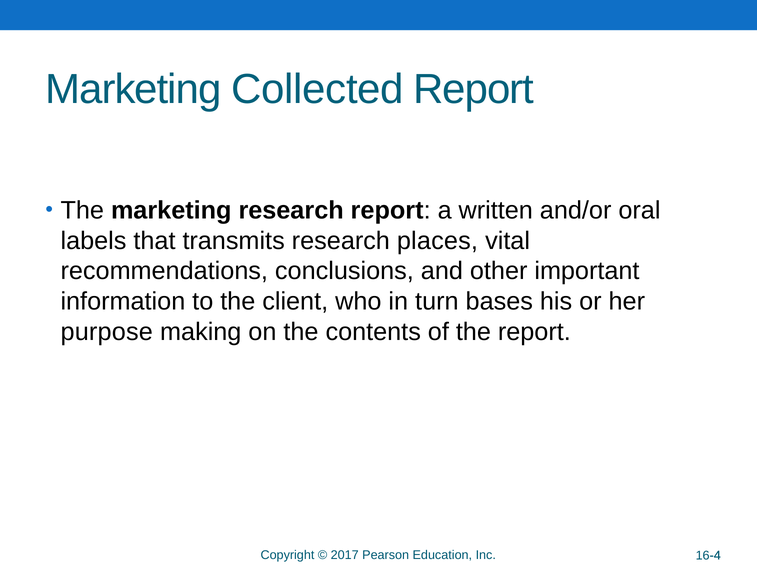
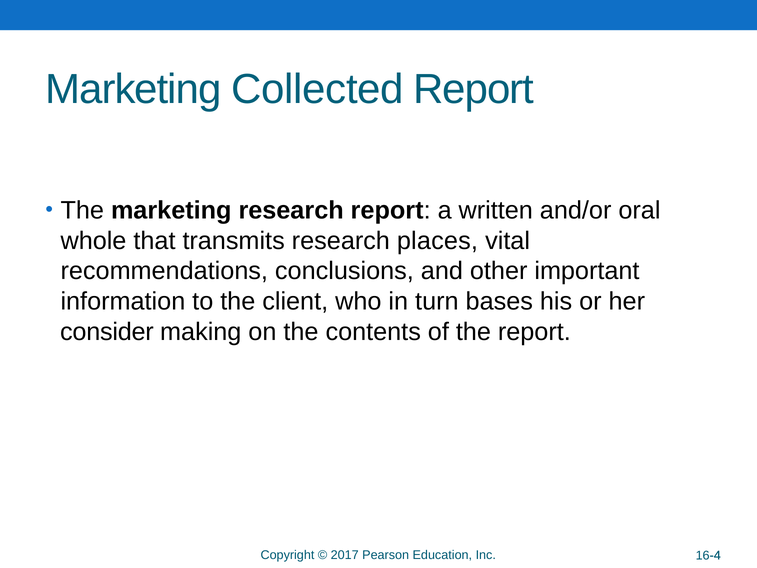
labels: labels -> whole
purpose: purpose -> consider
